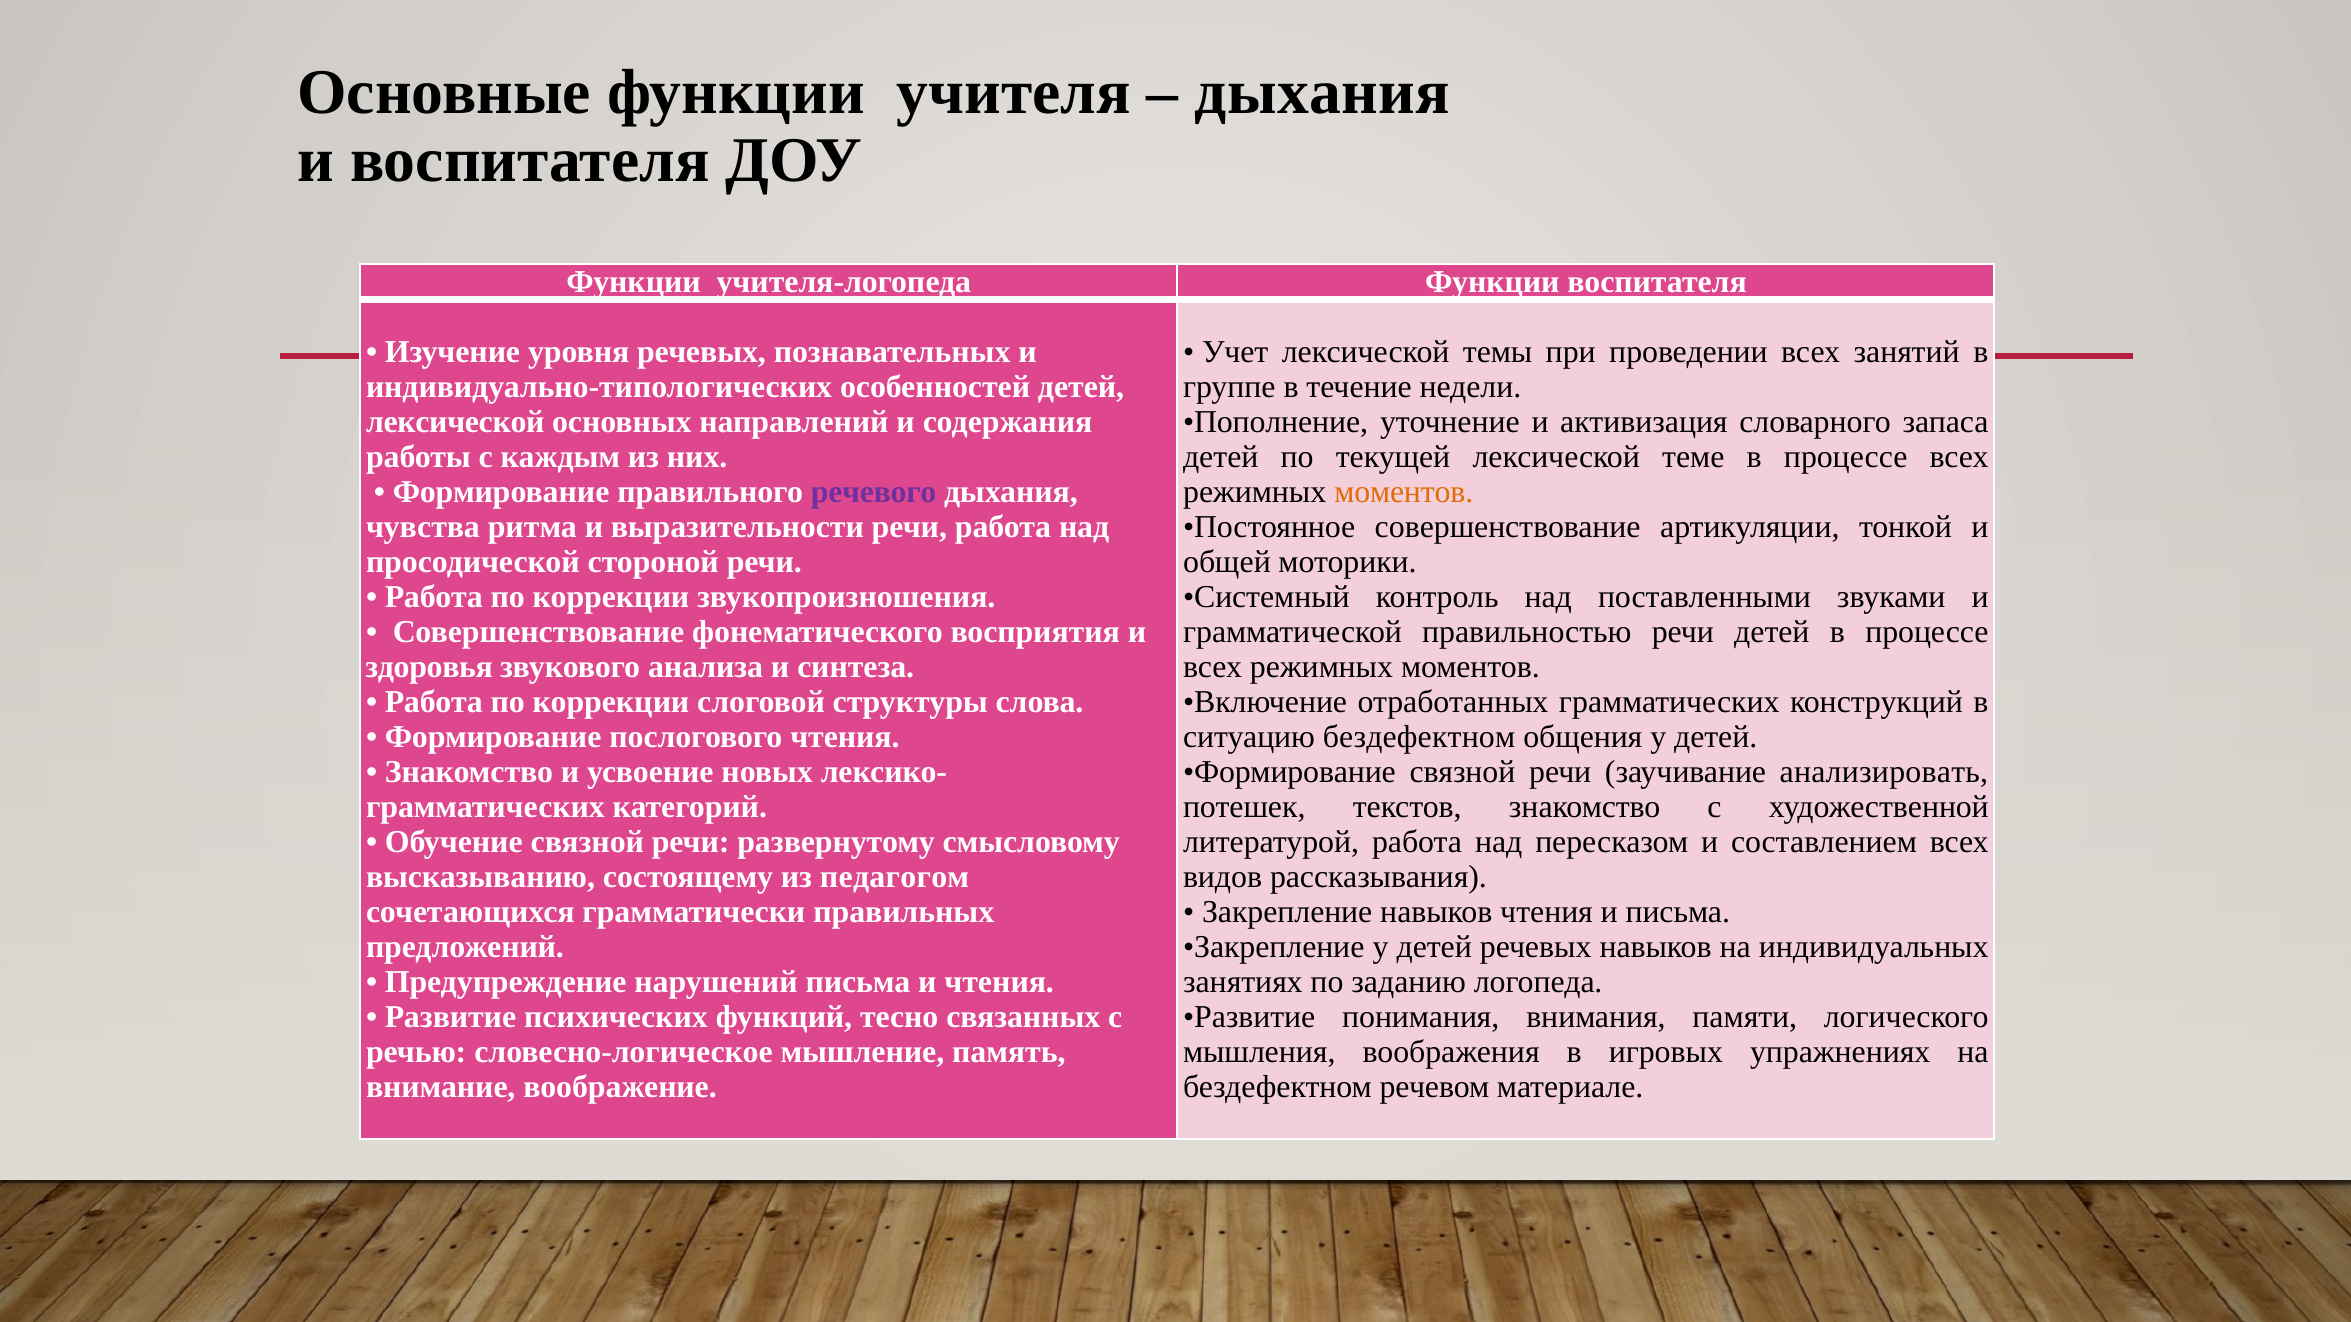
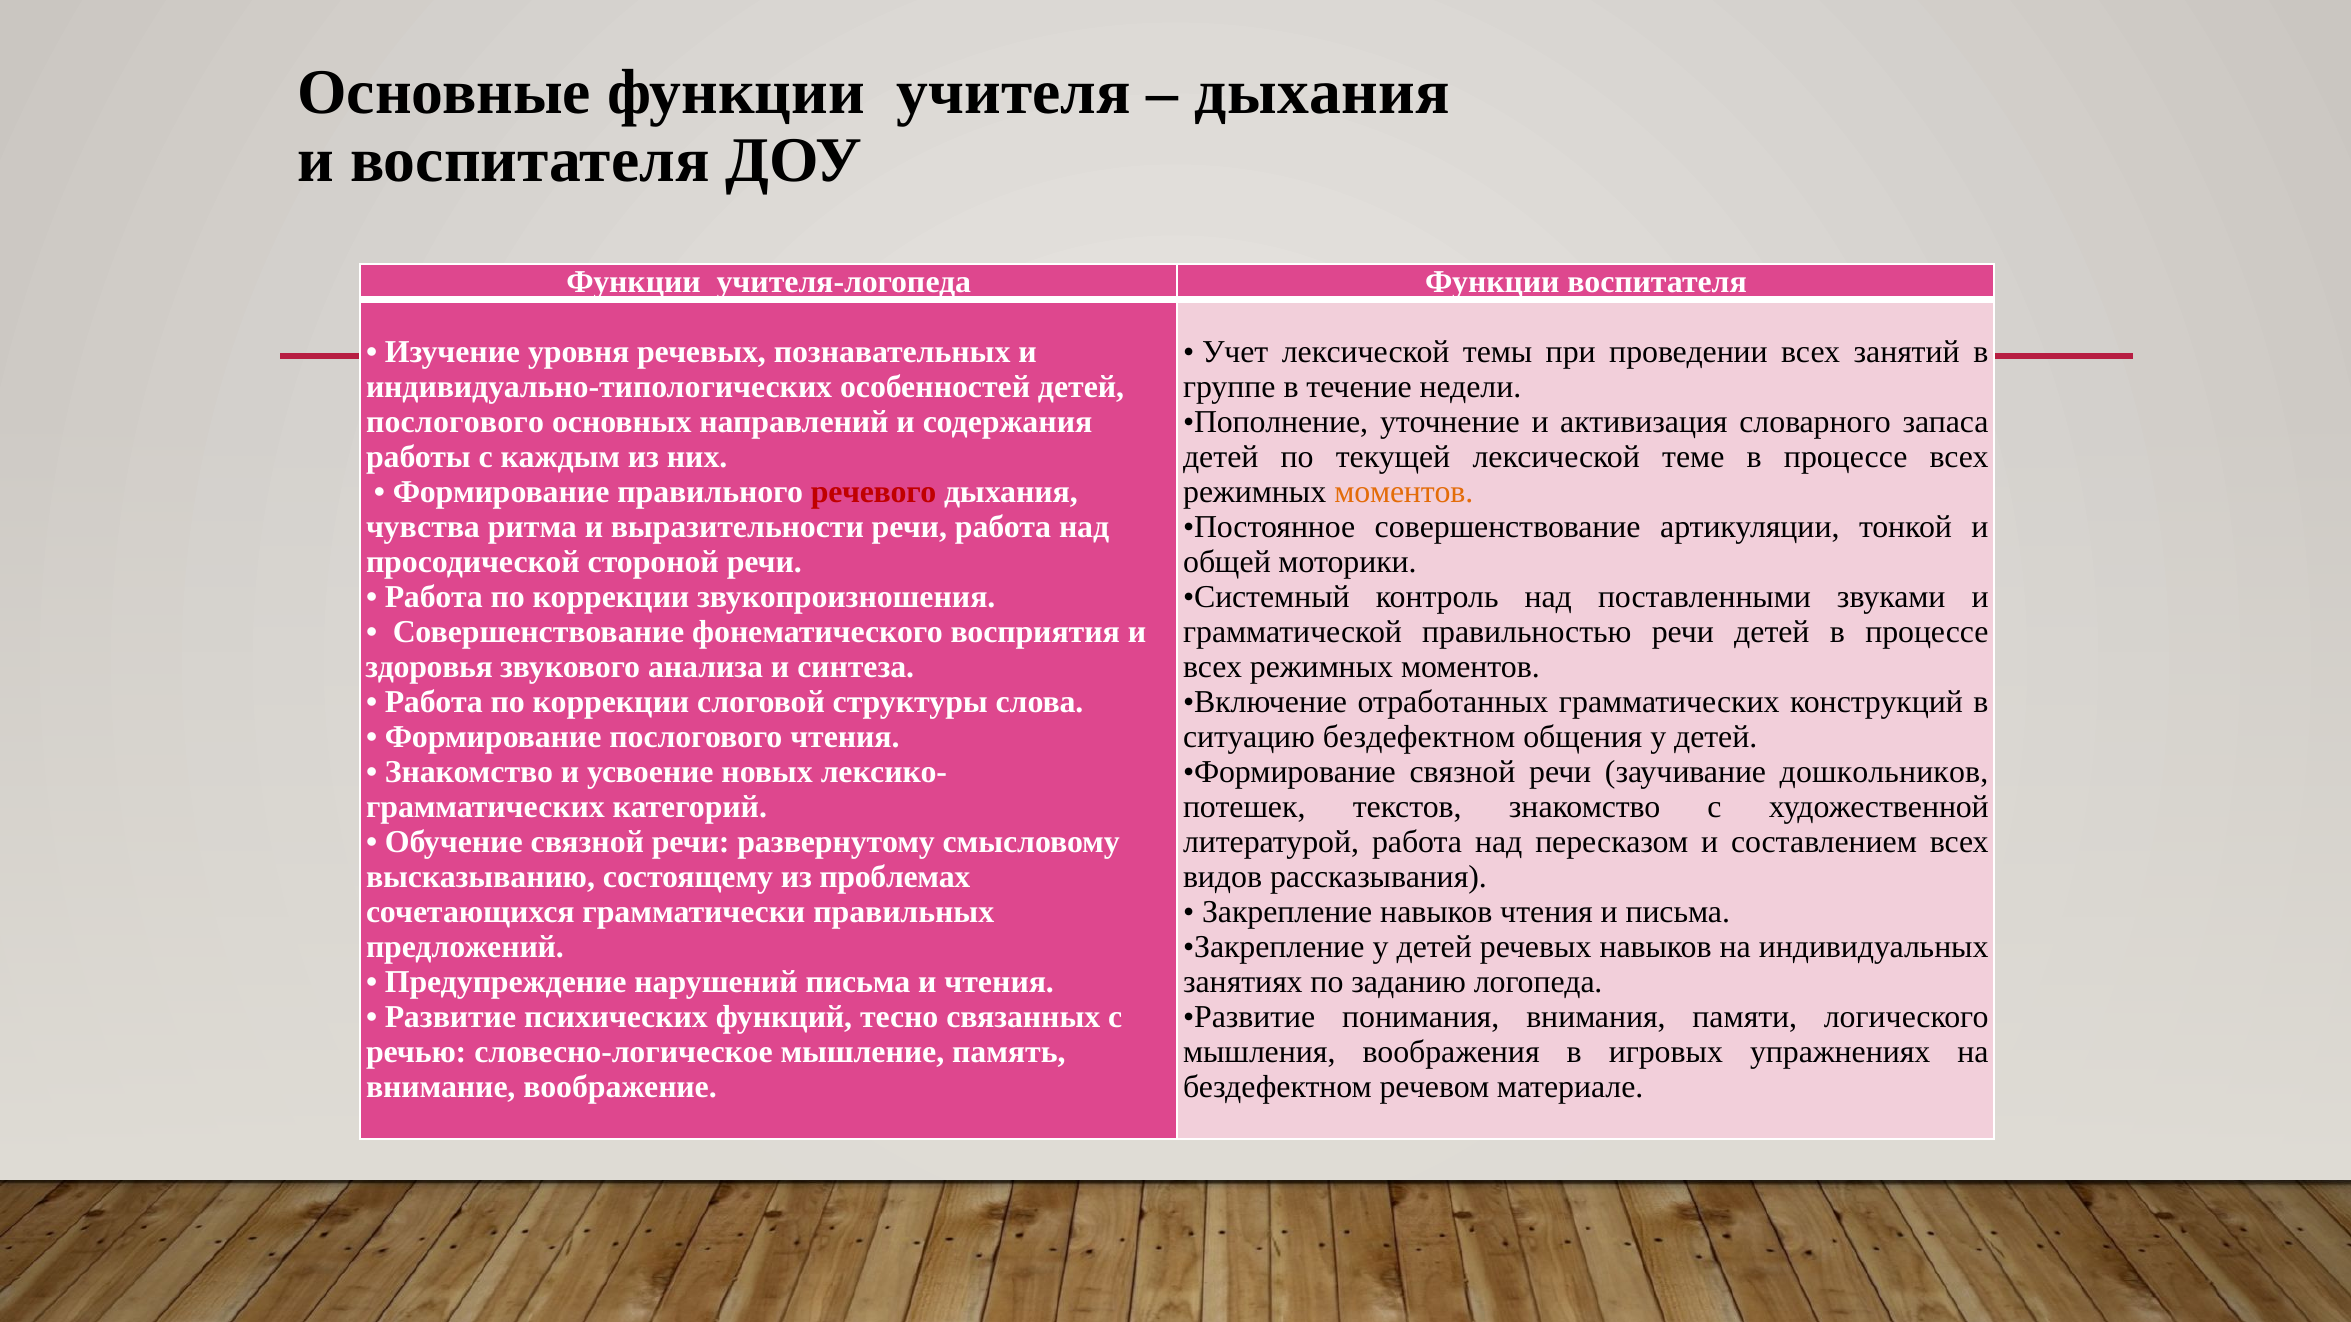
лексической at (455, 422): лексической -> послогового
речевого colour: purple -> red
анализировать: анализировать -> дошкольников
педагогом: педагогом -> проблемах
